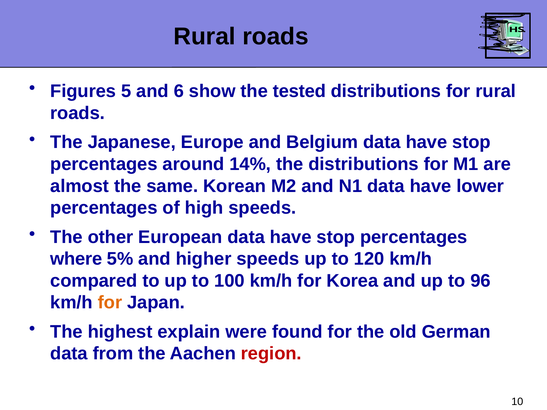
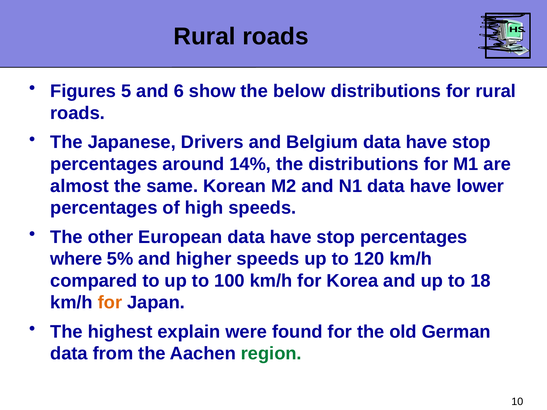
tested: tested -> below
Europe: Europe -> Drivers
96: 96 -> 18
region colour: red -> green
